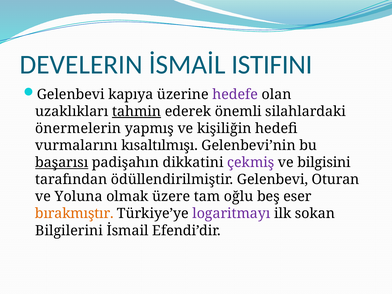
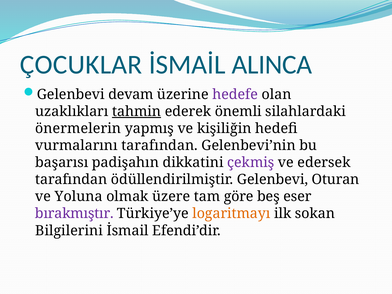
DEVELERIN: DEVELERIN -> ÇOCUKLAR
ISTIFINI: ISTIFINI -> ALINCA
kapıya: kapıya -> devam
vurmalarını kısaltılmışı: kısaltılmışı -> tarafından
başarısı underline: present -> none
bilgisini: bilgisini -> edersek
oğlu: oğlu -> göre
bırakmıştır colour: orange -> purple
logaritmayı colour: purple -> orange
